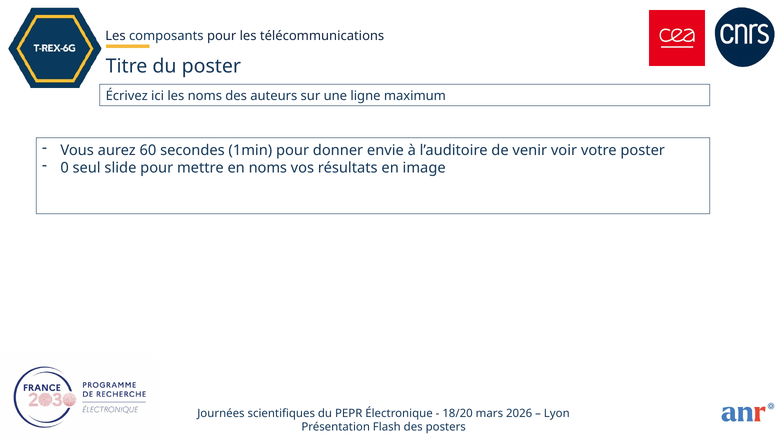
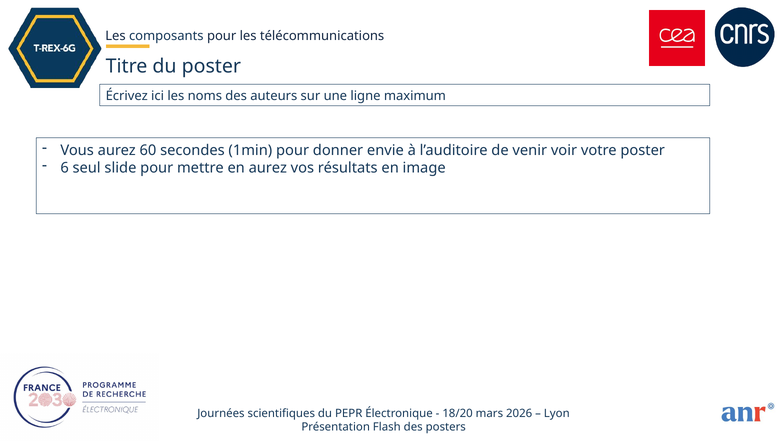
0: 0 -> 6
en noms: noms -> aurez
